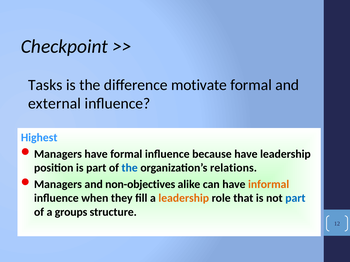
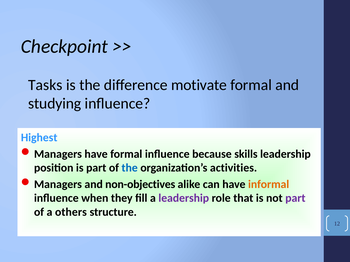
external: external -> studying
because have: have -> skills
relations: relations -> activities
leadership at (184, 199) colour: orange -> purple
part at (295, 199) colour: blue -> purple
groups: groups -> others
